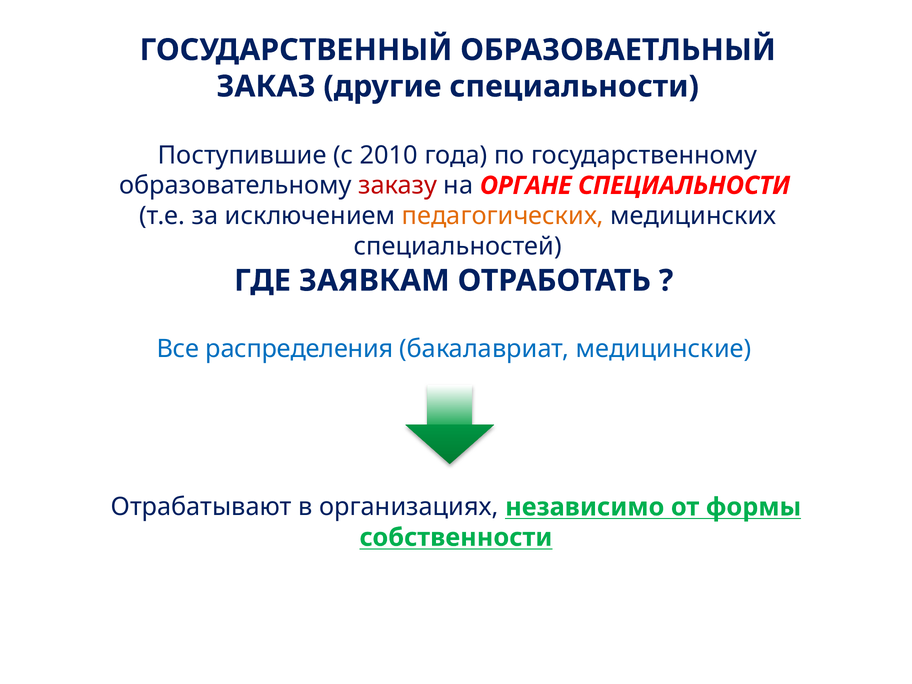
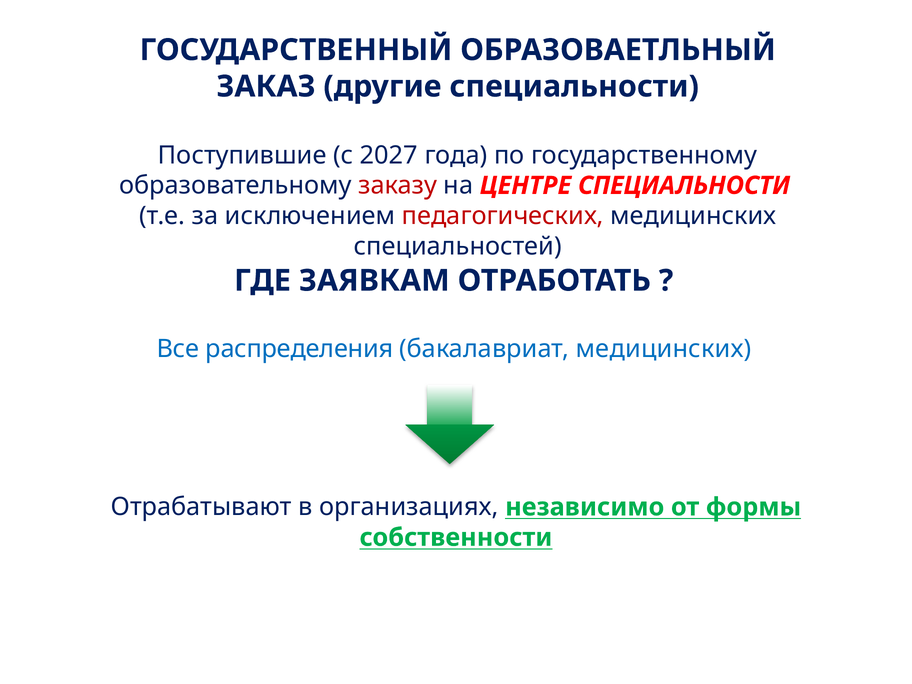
2010: 2010 -> 2027
ОРГАНЕ: ОРГАНЕ -> ЦЕНТРЕ
педагогических colour: orange -> red
бакалавриат медицинские: медицинские -> медицинских
